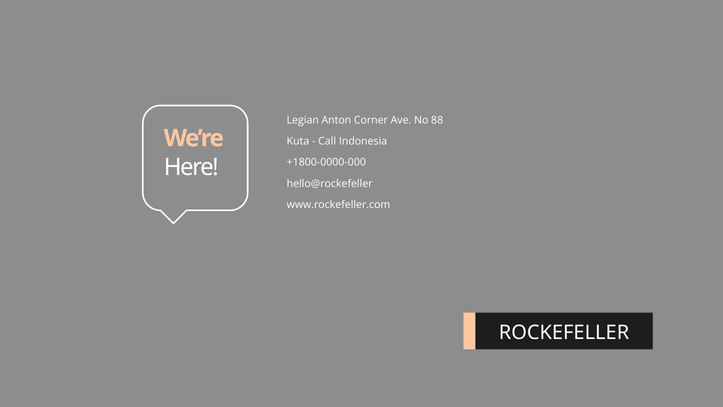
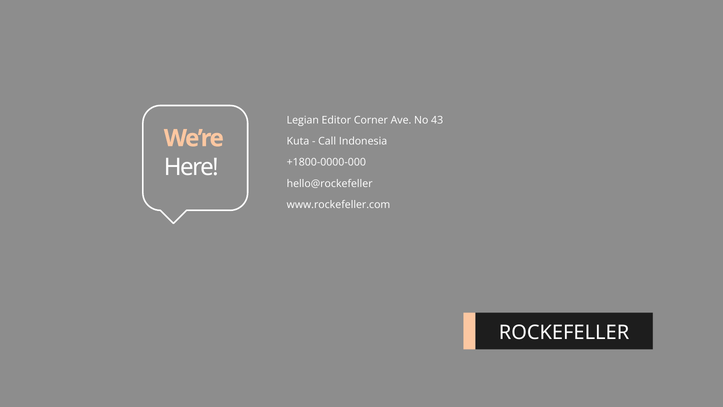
Anton: Anton -> Editor
88: 88 -> 43
